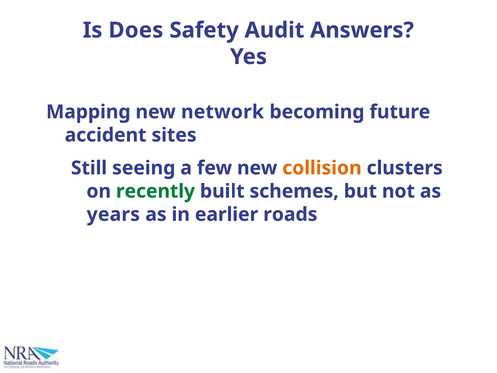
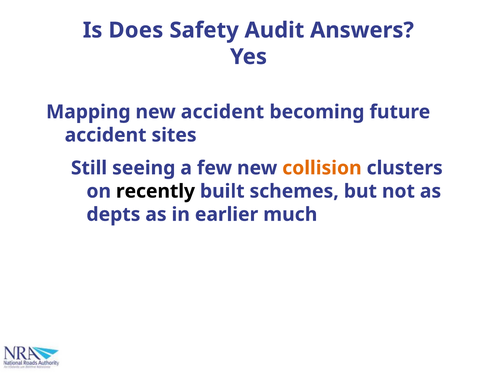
new network: network -> accident
recently colour: green -> black
years: years -> depts
roads: roads -> much
